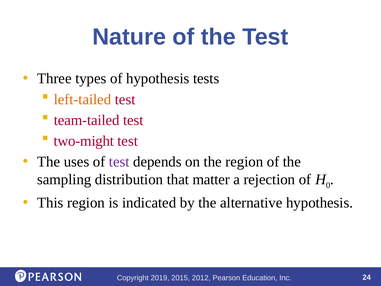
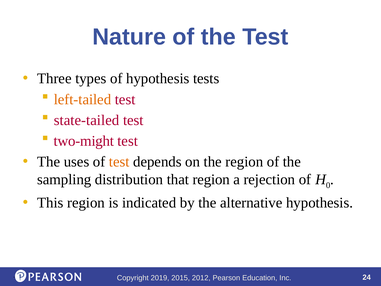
team-tailed: team-tailed -> state-tailed
test at (119, 162) colour: purple -> orange
that matter: matter -> region
